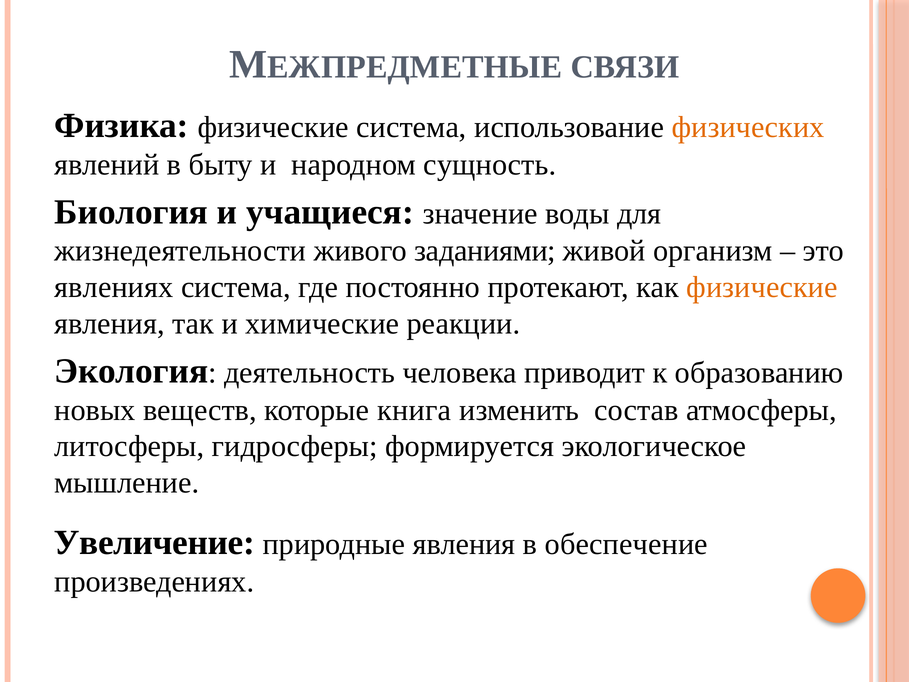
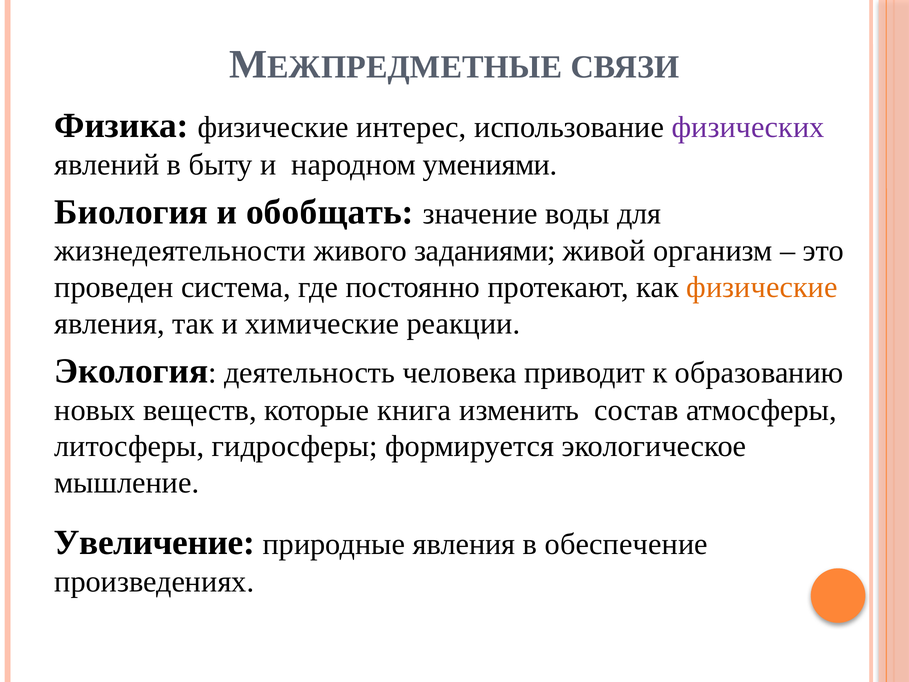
физические система: система -> интерес
физических colour: orange -> purple
сущность: сущность -> умениями
учащиеся: учащиеся -> обобщать
явлениях: явлениях -> проведен
